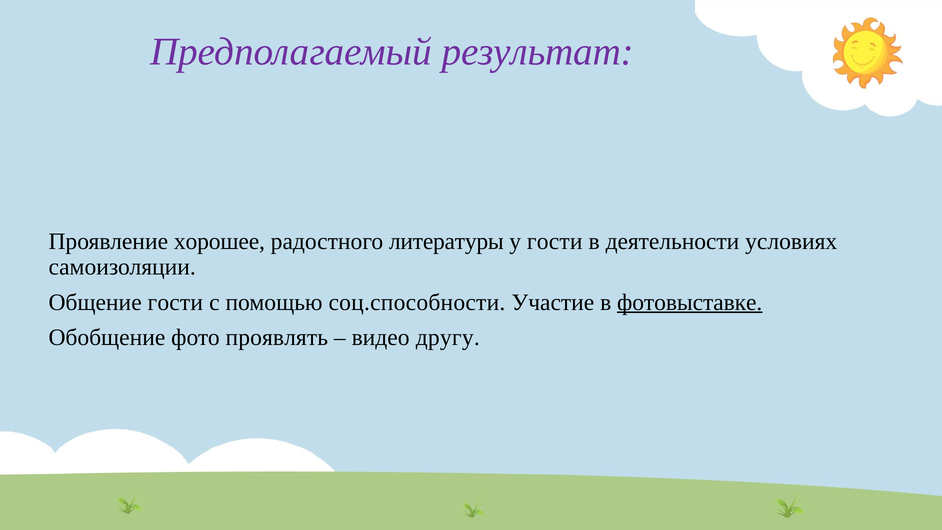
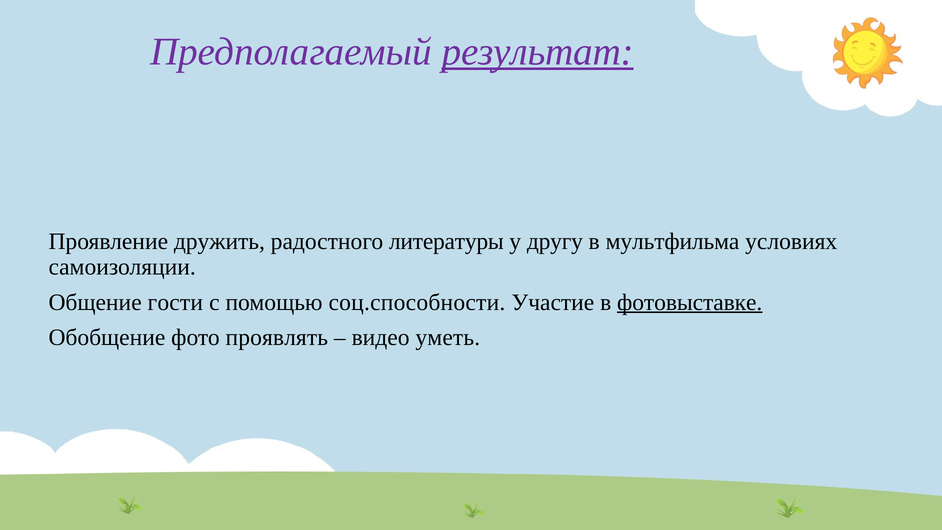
результат underline: none -> present
хорошее: хорошее -> дружить
у гости: гости -> другу
деятельности: деятельности -> мультфильма
другу: другу -> уметь
